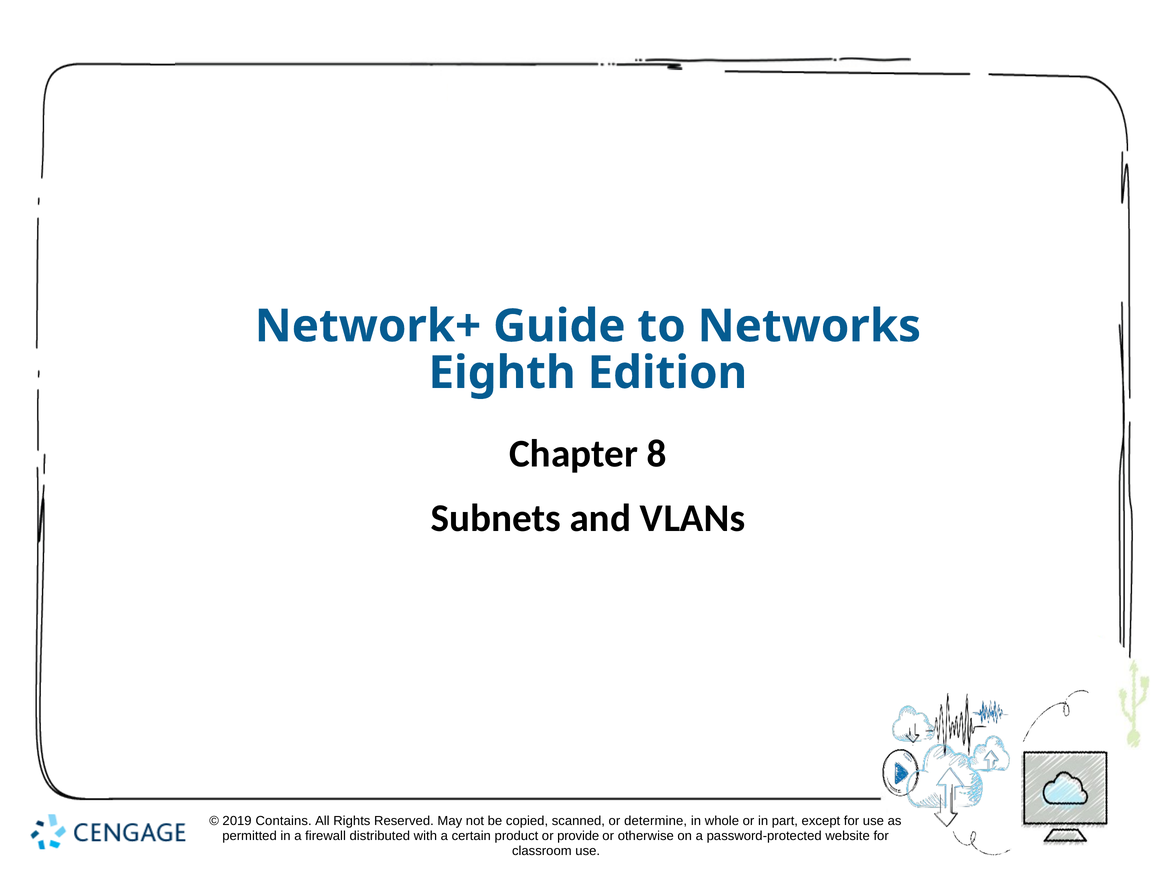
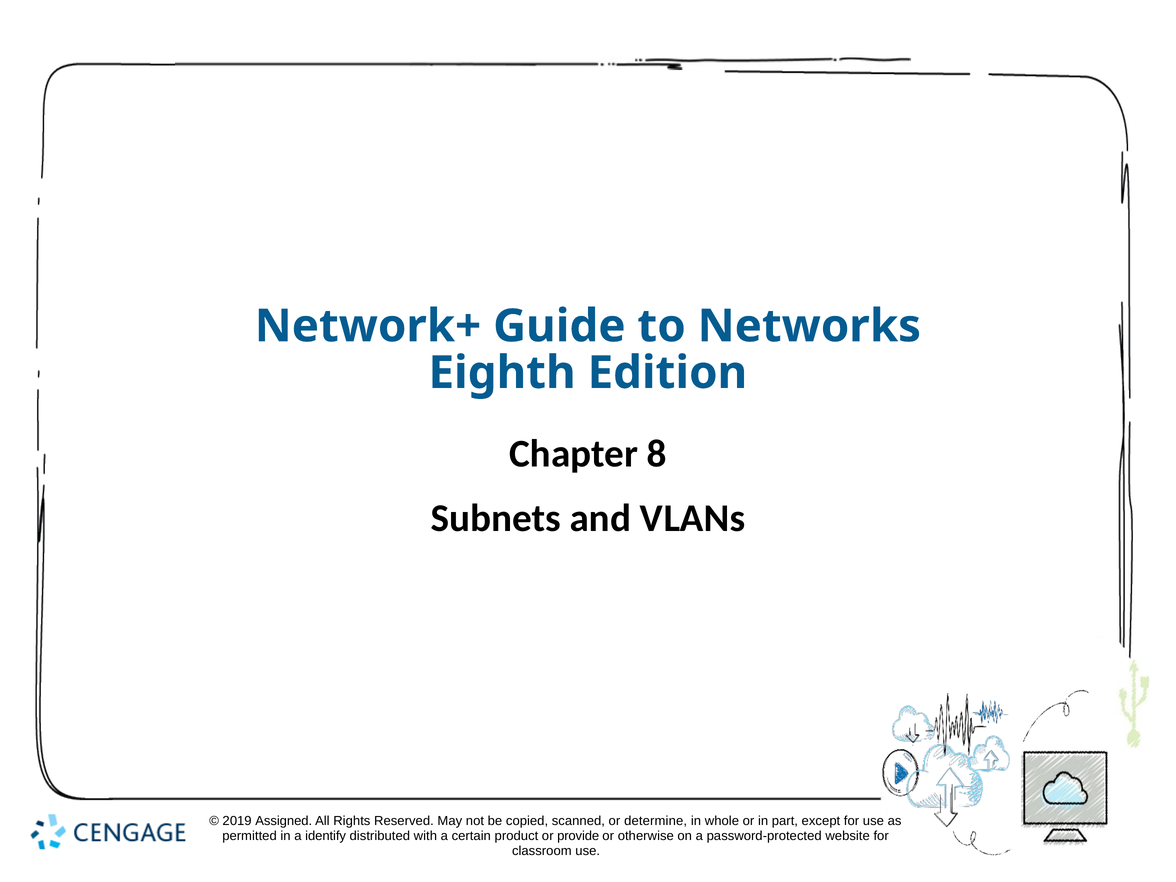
Contains: Contains -> Assigned
firewall: firewall -> identify
